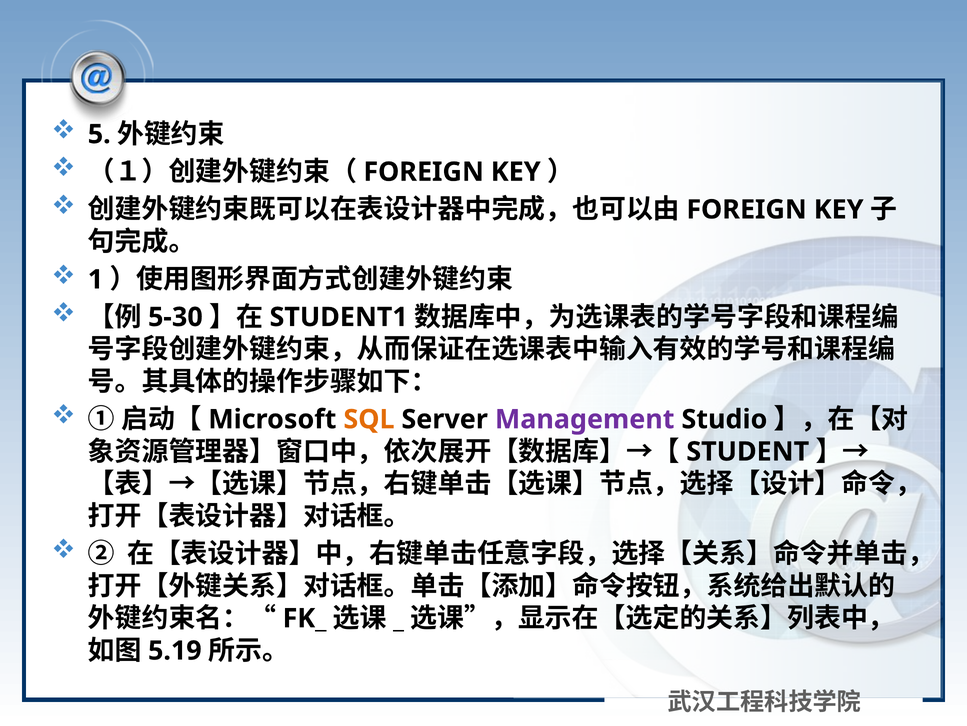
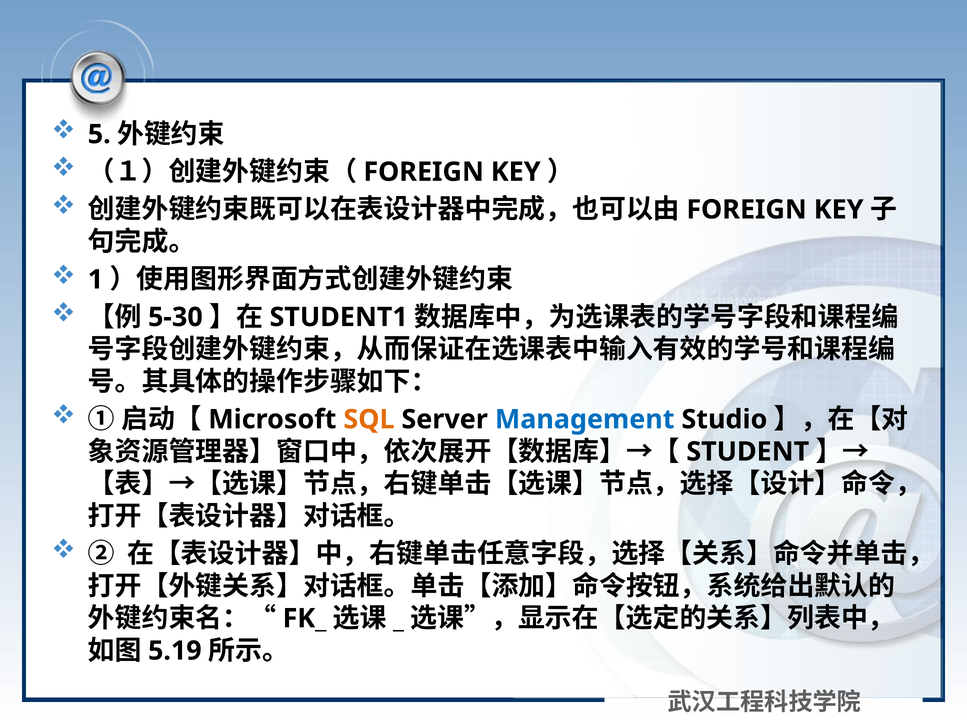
Management colour: purple -> blue
